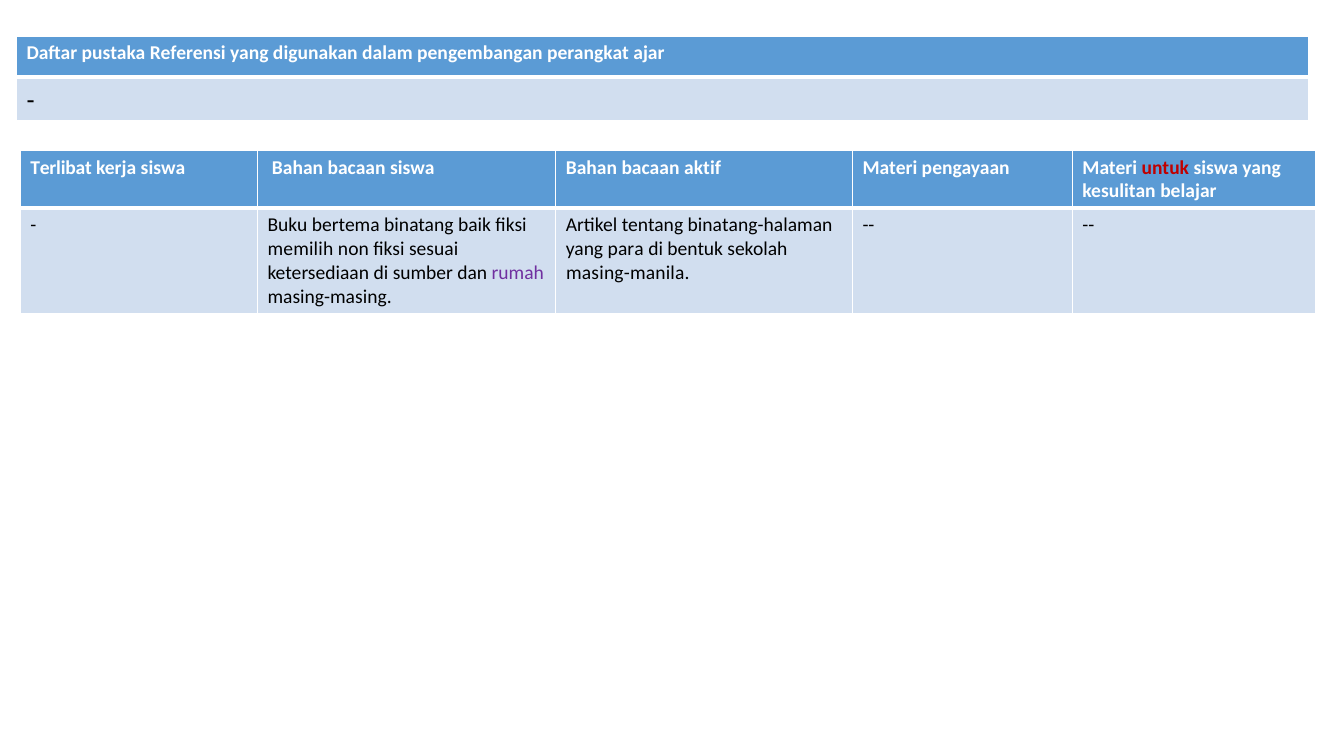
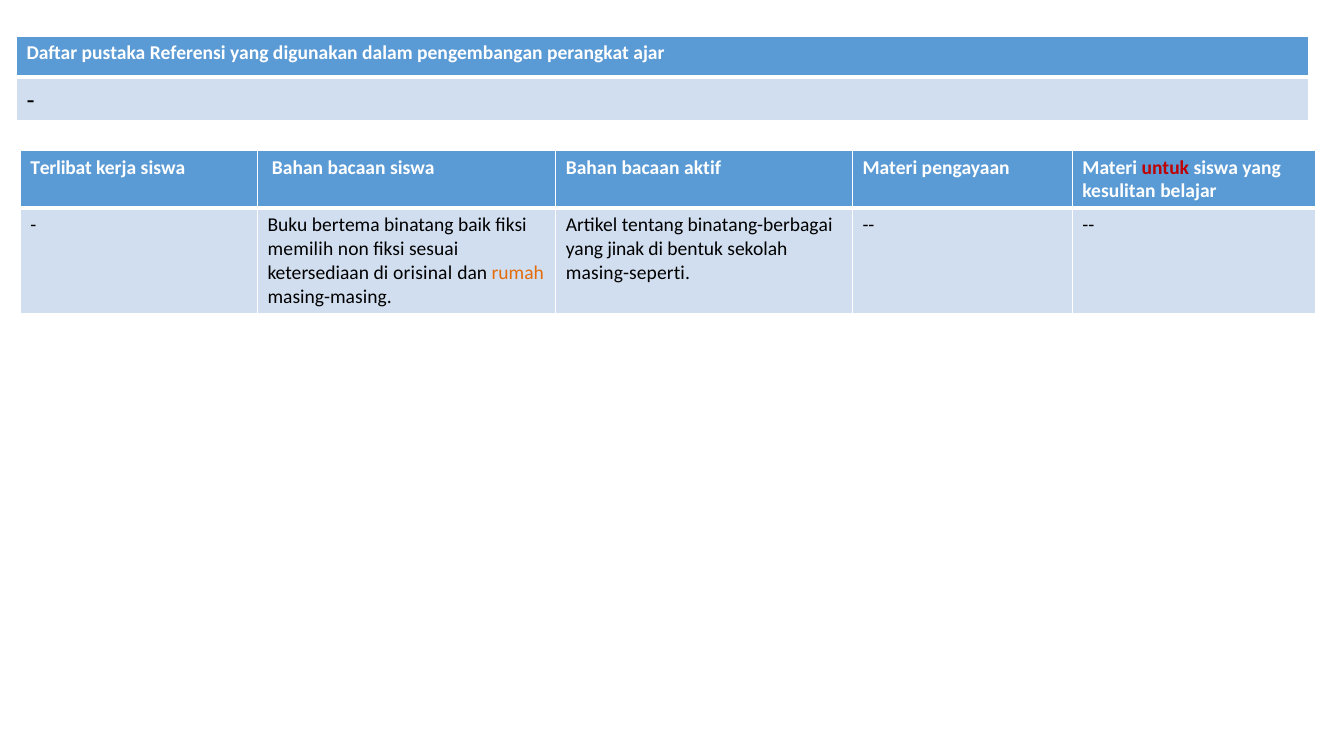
binatang-halaman: binatang-halaman -> binatang-berbagai
para: para -> jinak
sumber: sumber -> orisinal
rumah colour: purple -> orange
masing-manila: masing-manila -> masing-seperti
